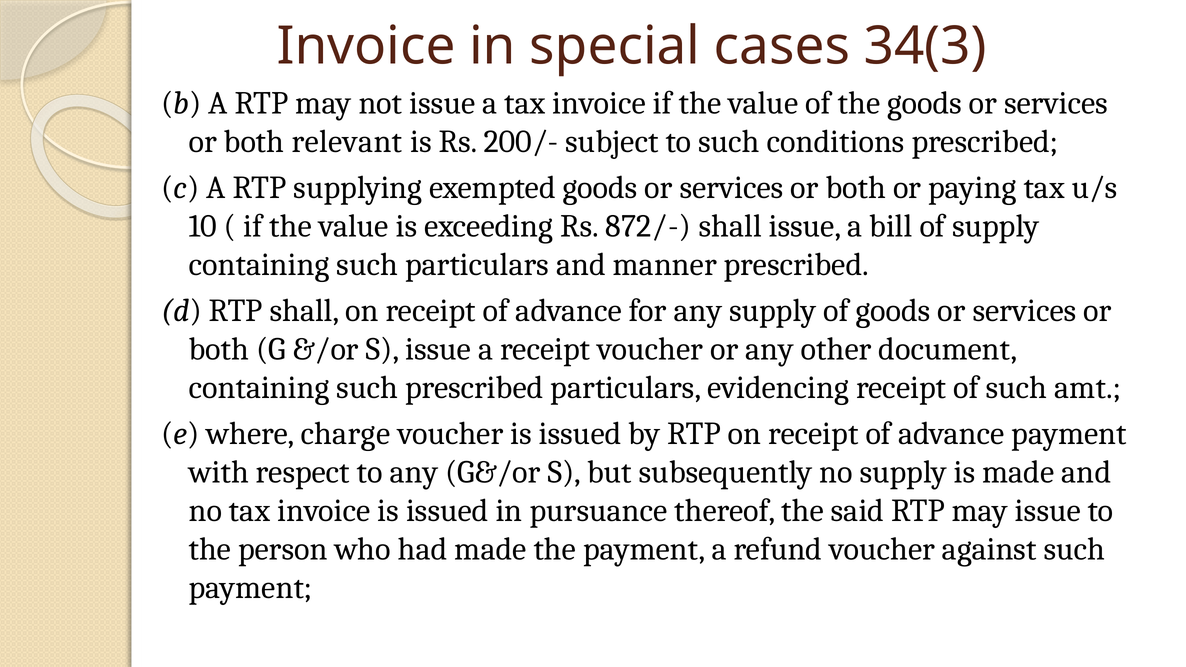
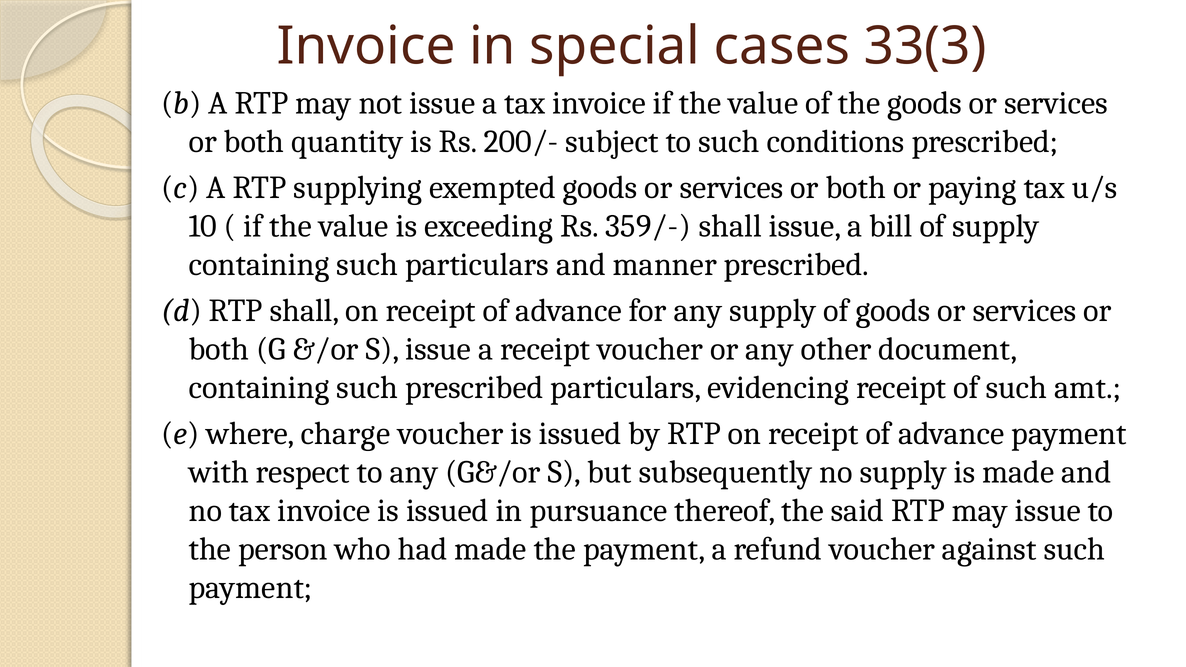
34(3: 34(3 -> 33(3
relevant: relevant -> quantity
872/-: 872/- -> 359/-
